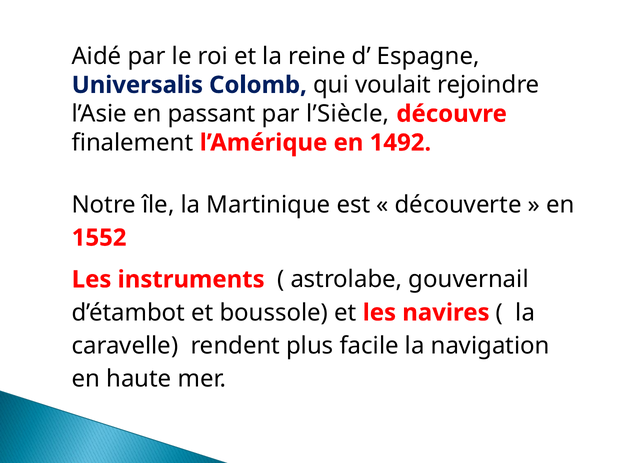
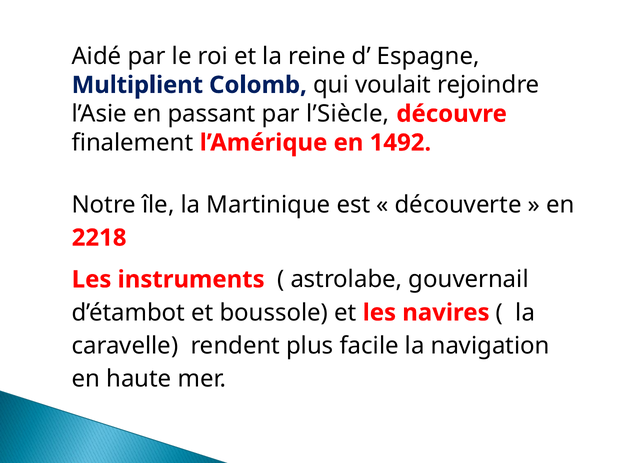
Universalis: Universalis -> Multiplient
1552: 1552 -> 2218
